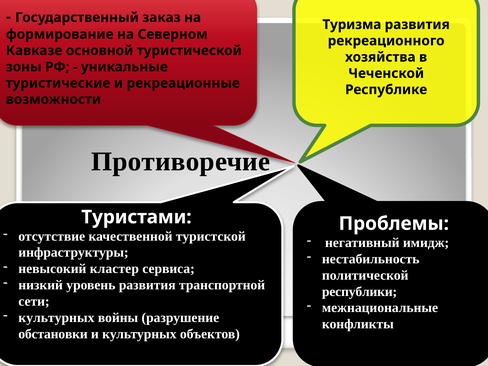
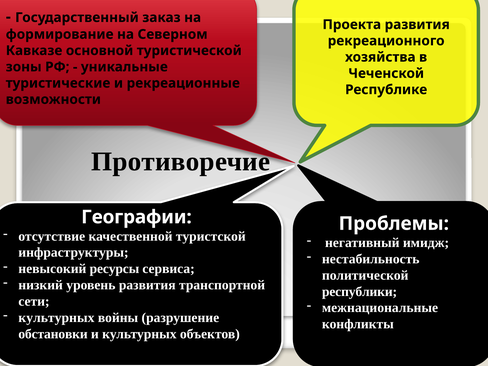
Туризма: Туризма -> Проекта
Туристами: Туристами -> Географии
кластер: кластер -> ресурсы
